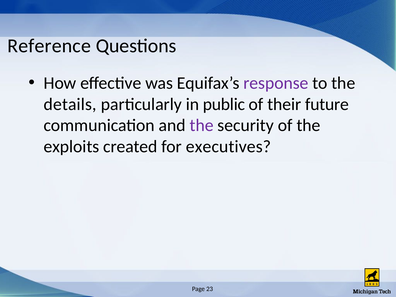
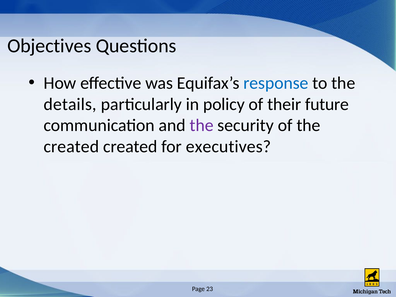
Reference: Reference -> Objectives
response colour: purple -> blue
public: public -> policy
exploits at (71, 147): exploits -> created
